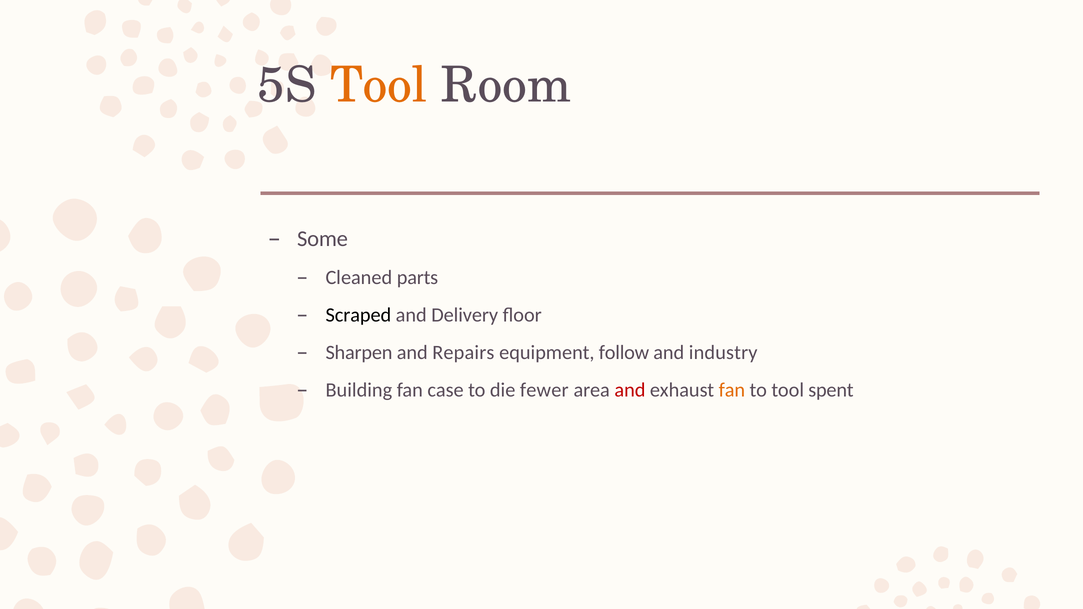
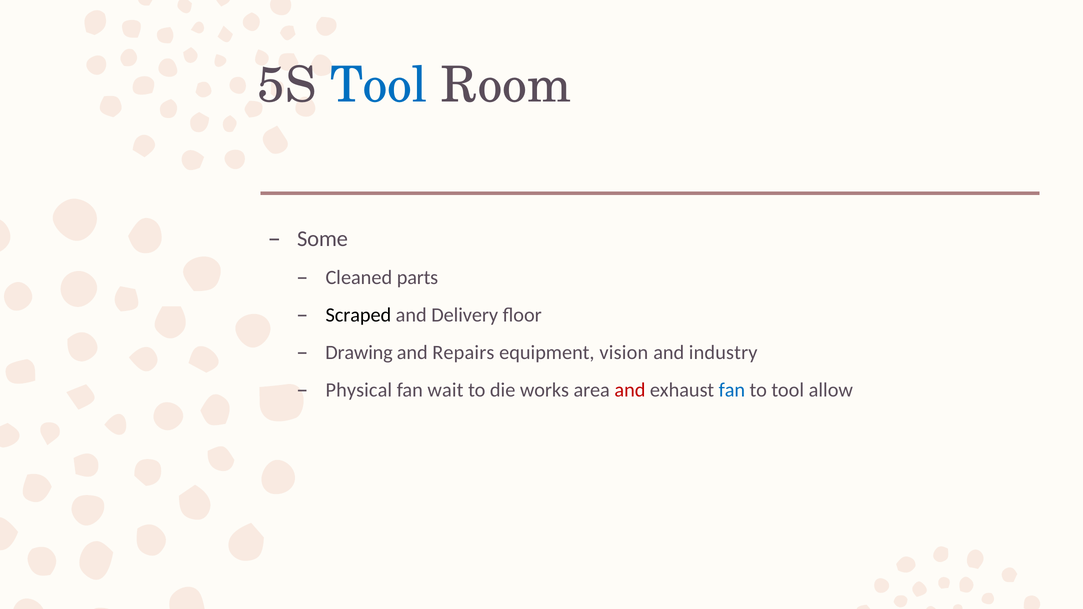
Tool at (379, 85) colour: orange -> blue
Sharpen: Sharpen -> Drawing
follow: follow -> vision
Building: Building -> Physical
case: case -> wait
fewer: fewer -> works
fan at (732, 390) colour: orange -> blue
spent: spent -> allow
